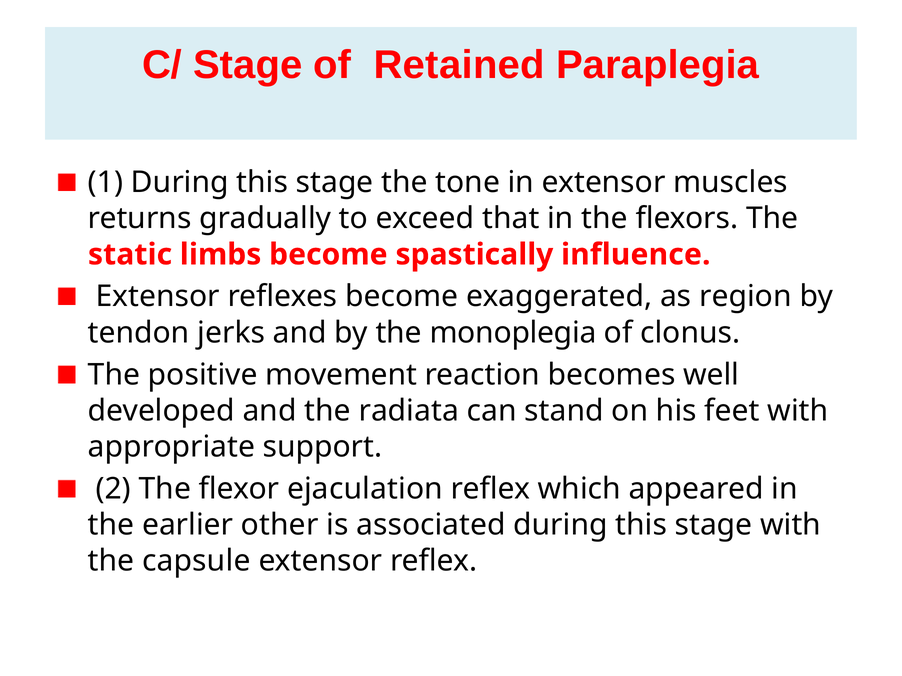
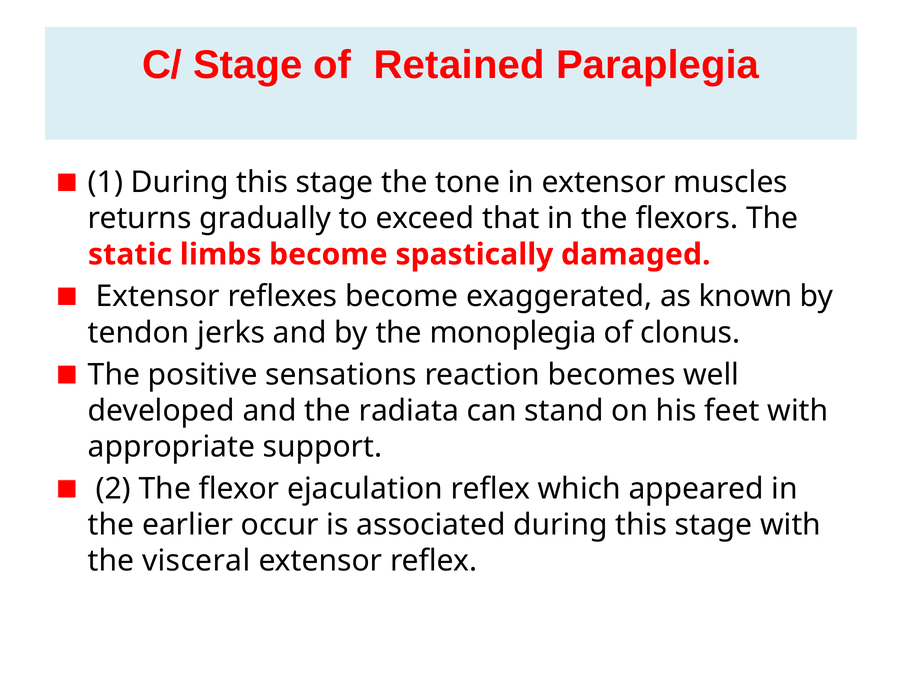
influence: influence -> damaged
region: region -> known
movement: movement -> sensations
other: other -> occur
capsule: capsule -> visceral
